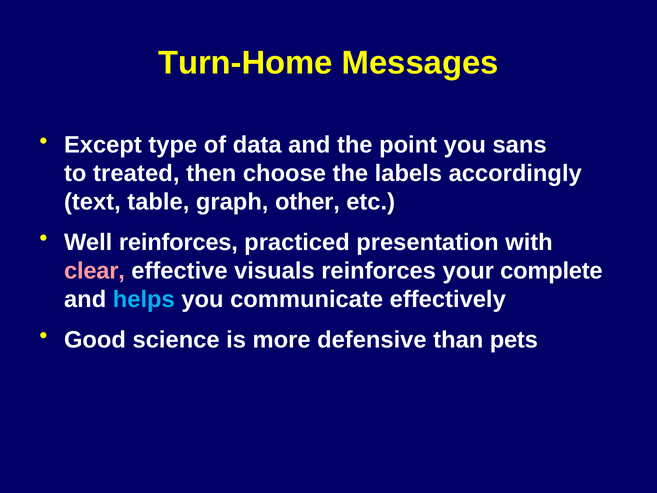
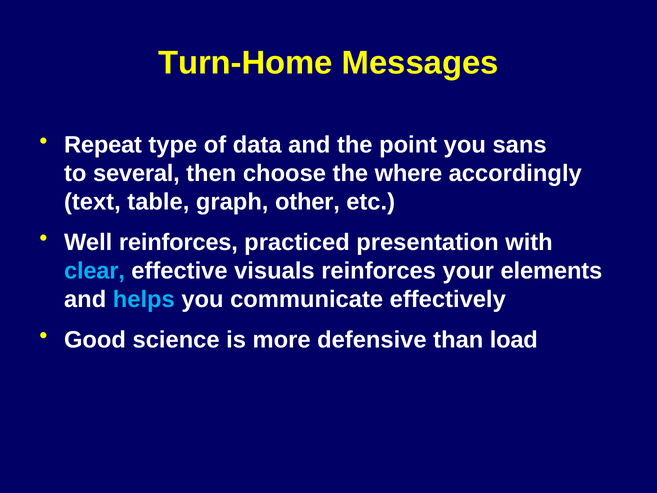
Except: Except -> Repeat
treated: treated -> several
labels: labels -> where
clear colour: pink -> light blue
complete: complete -> elements
pets: pets -> load
